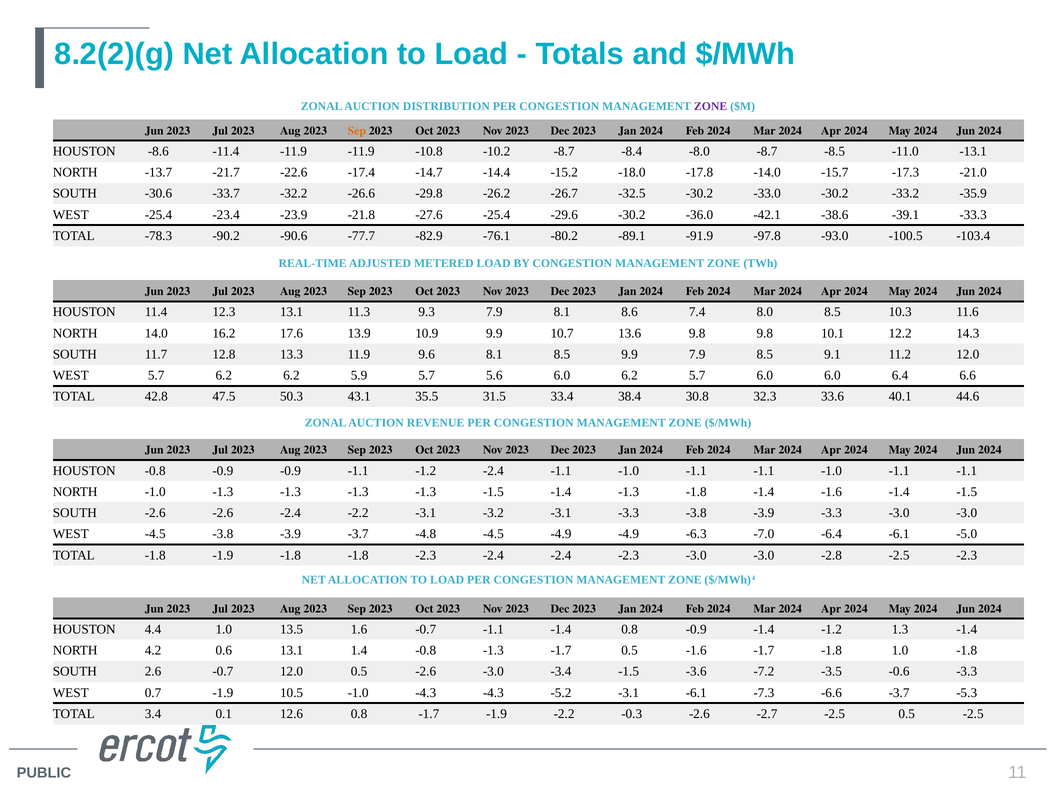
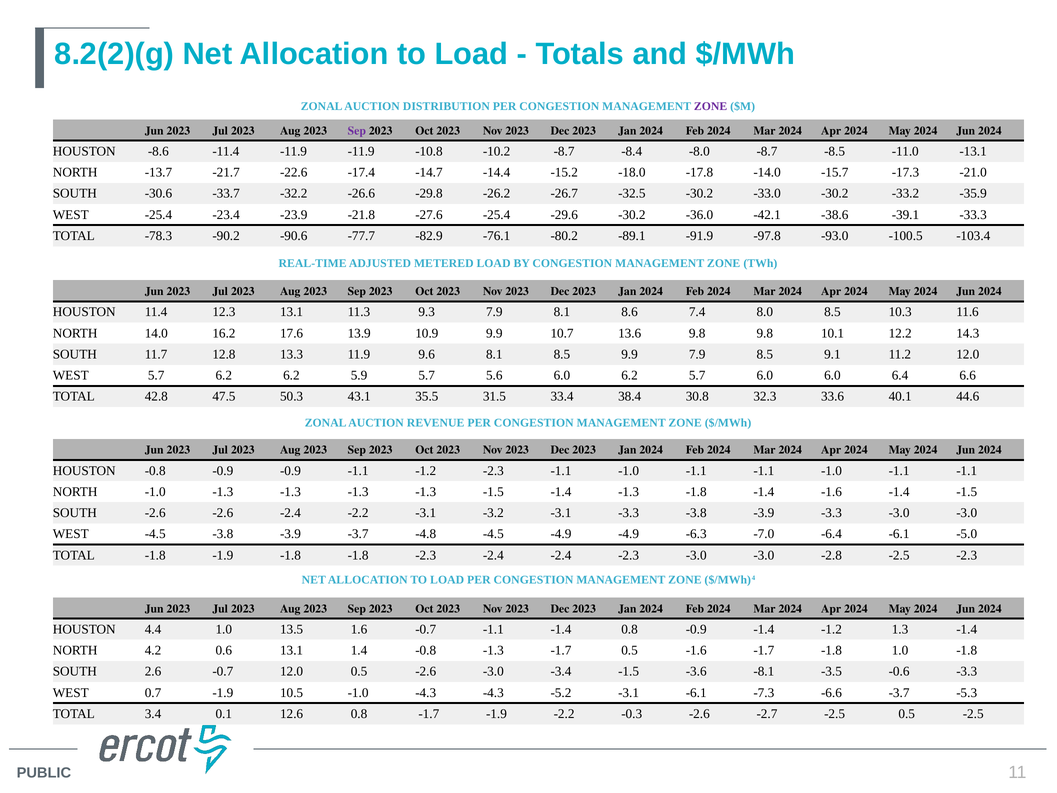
Sep at (357, 131) colour: orange -> purple
-1.2 -2.4: -2.4 -> -2.3
-7.2: -7.2 -> -8.1
